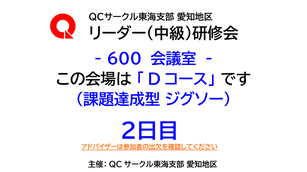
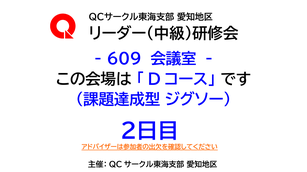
600: 600 -> 609
